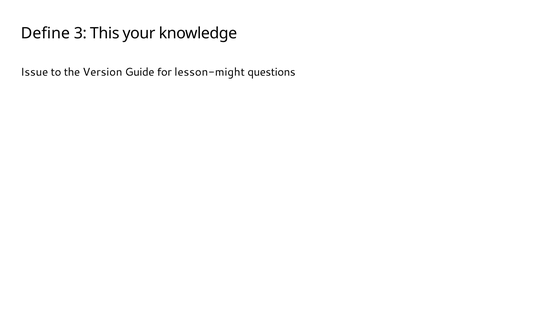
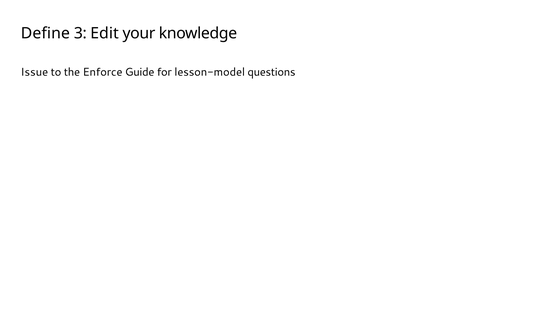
This: This -> Edit
Version: Version -> Enforce
lesson-might: lesson-might -> lesson-model
